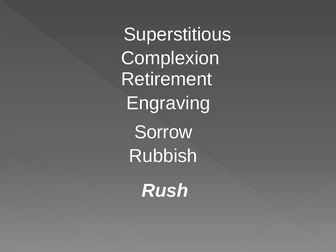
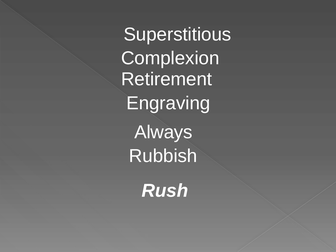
Sorrow: Sorrow -> Always
